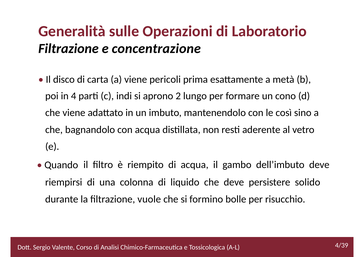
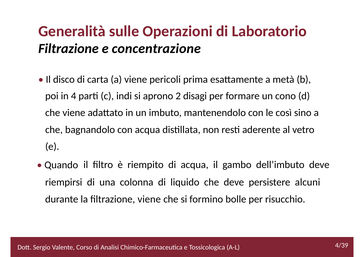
lungo: lungo -> disagi
solido: solido -> alcuni
filtrazione vuole: vuole -> viene
